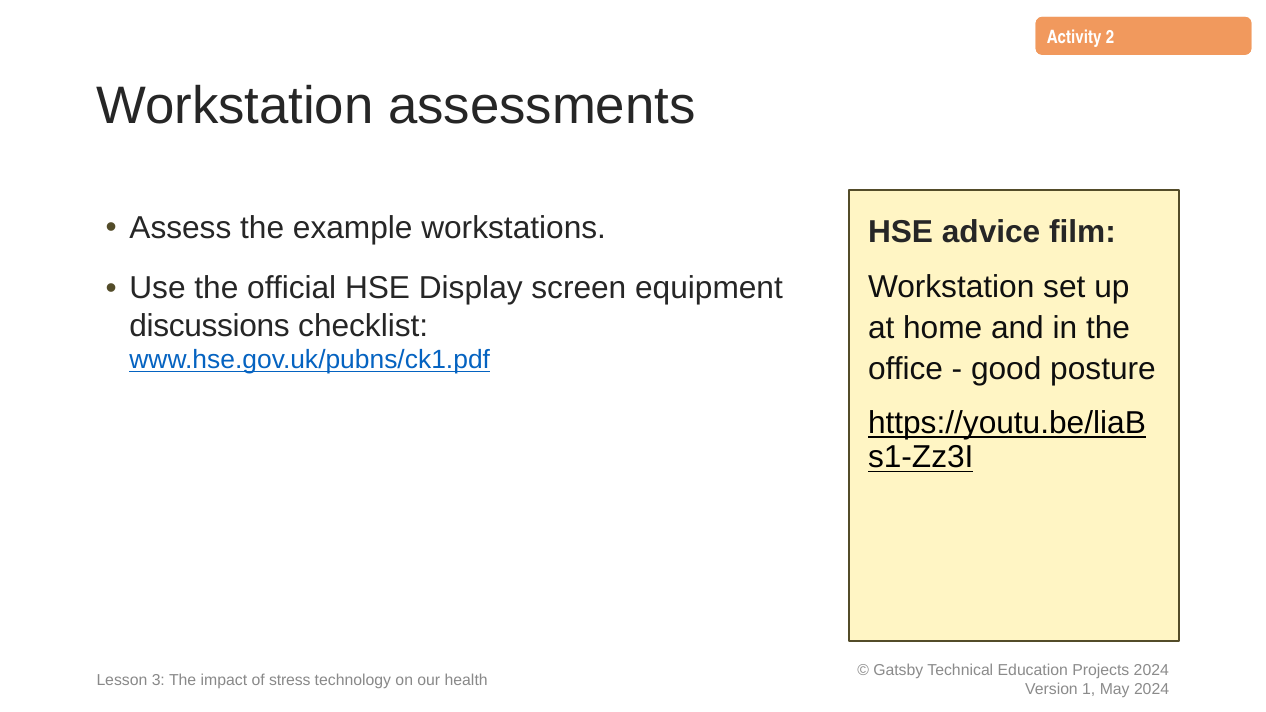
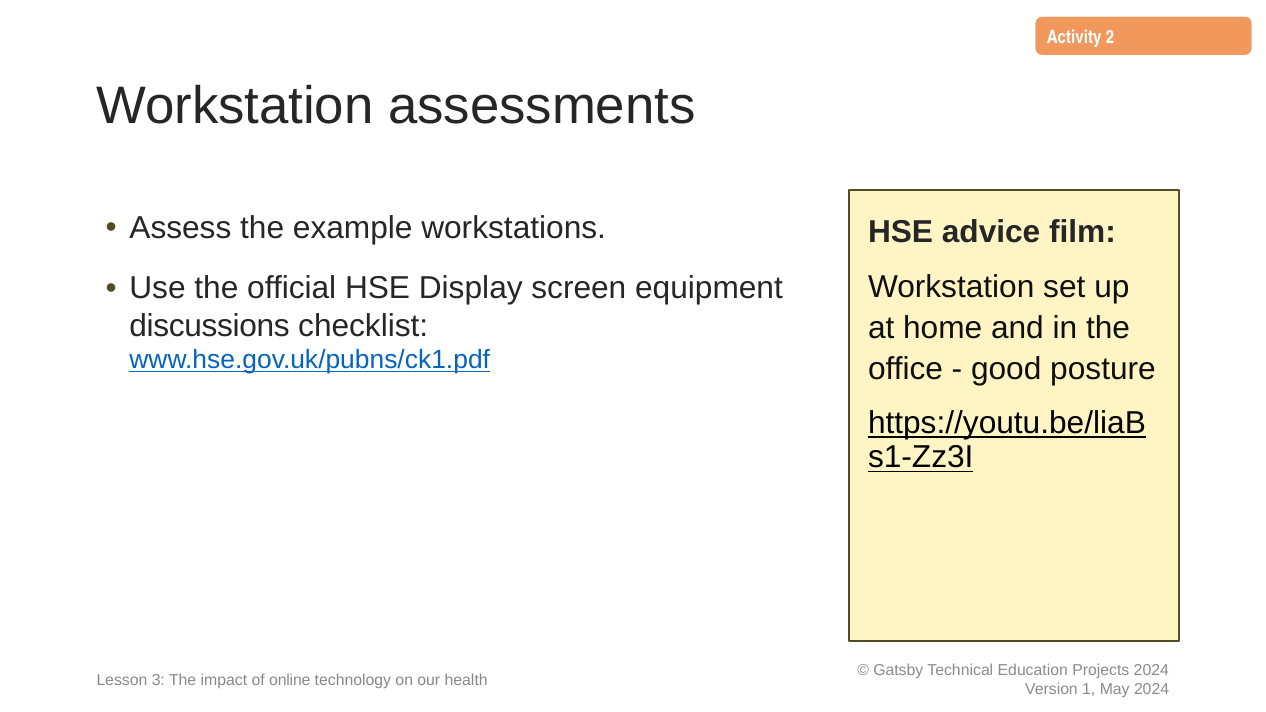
stress: stress -> online
